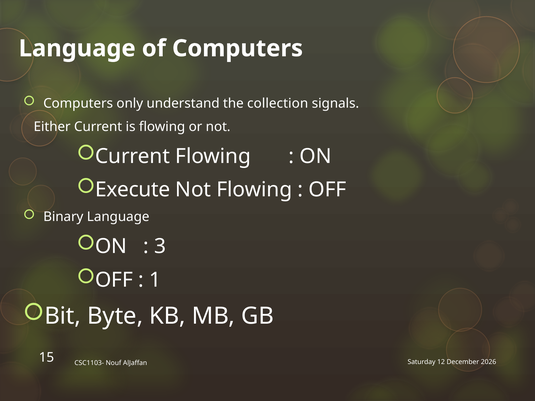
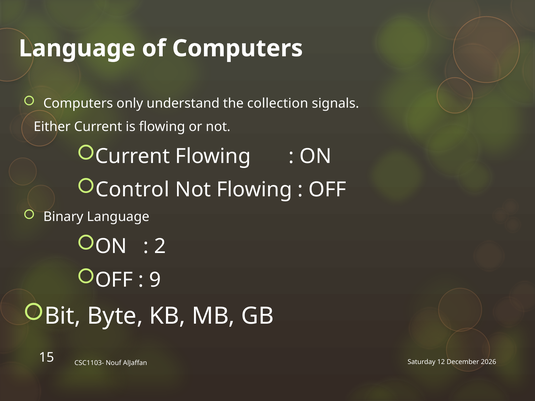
Execute: Execute -> Control
3: 3 -> 2
1: 1 -> 9
